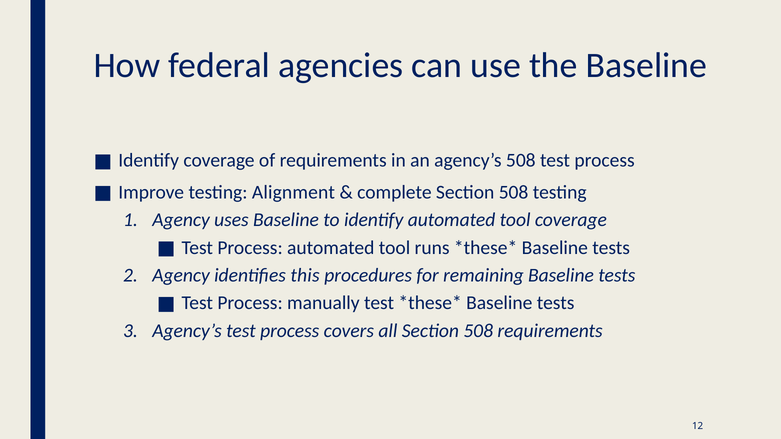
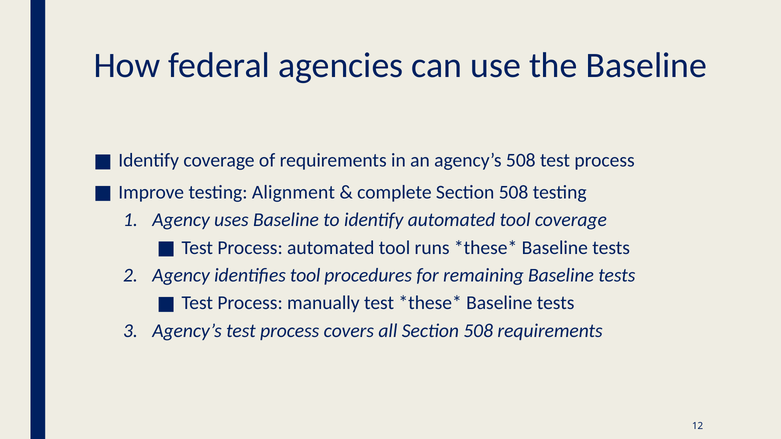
identifies this: this -> tool
